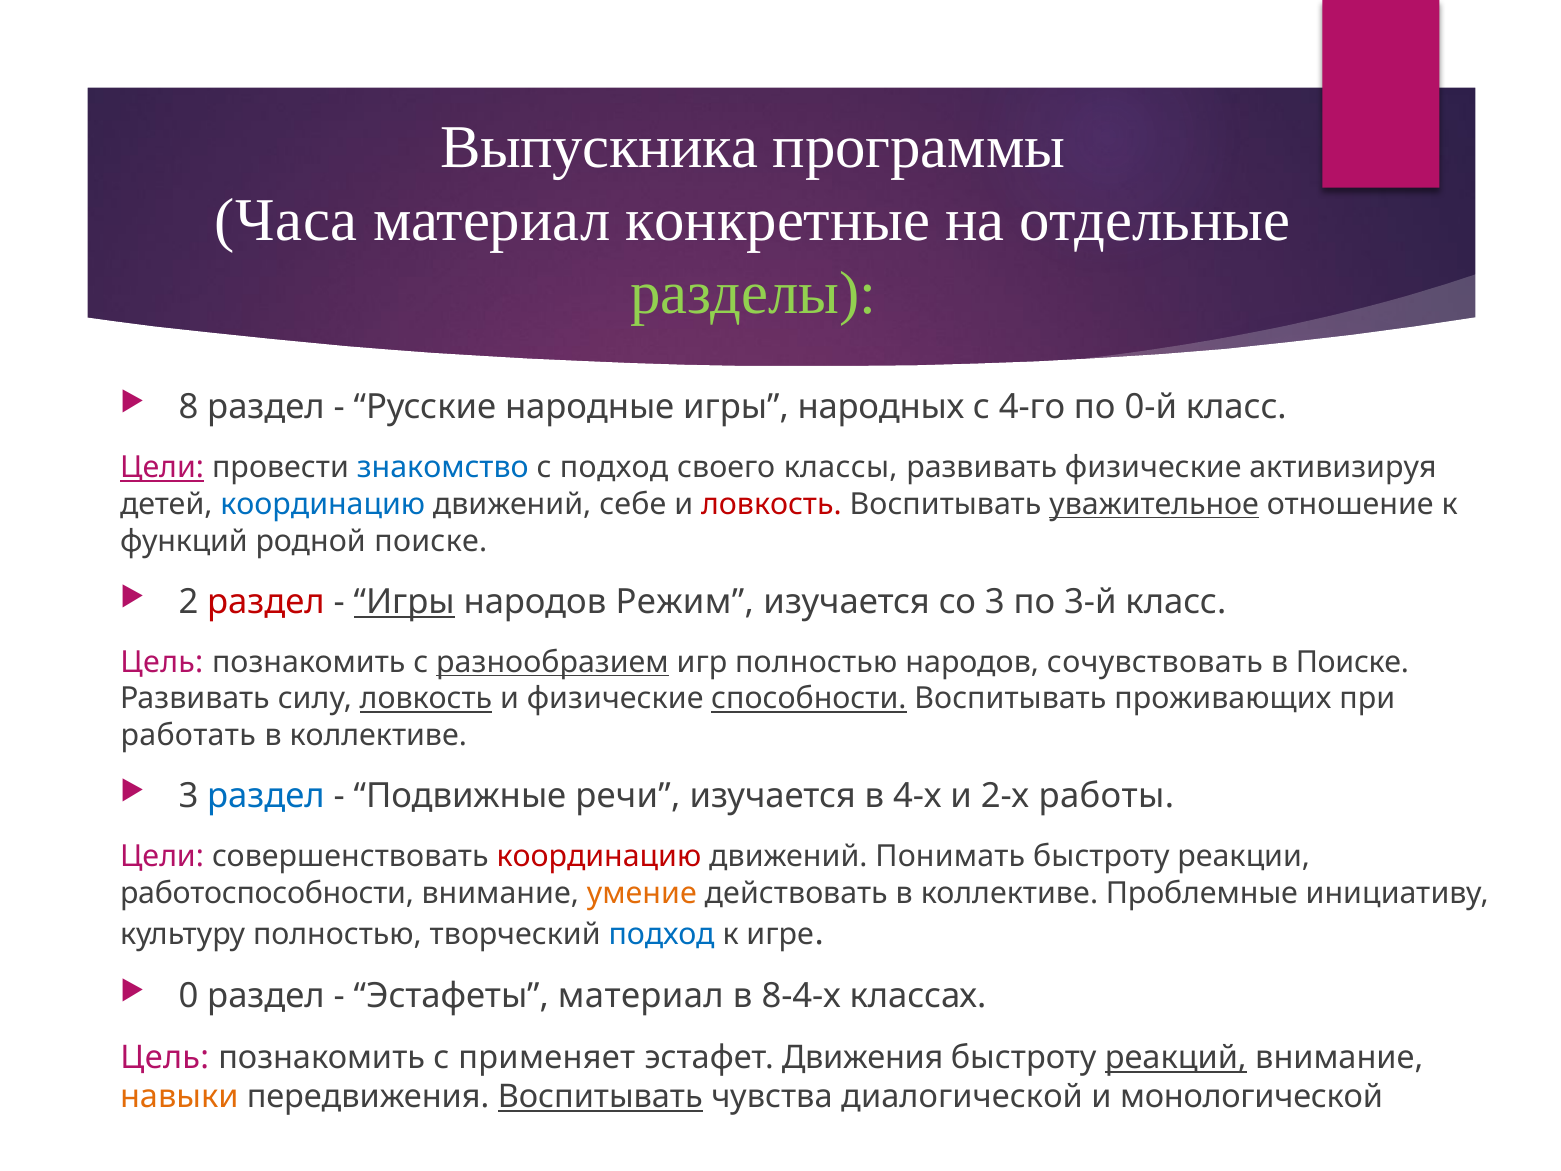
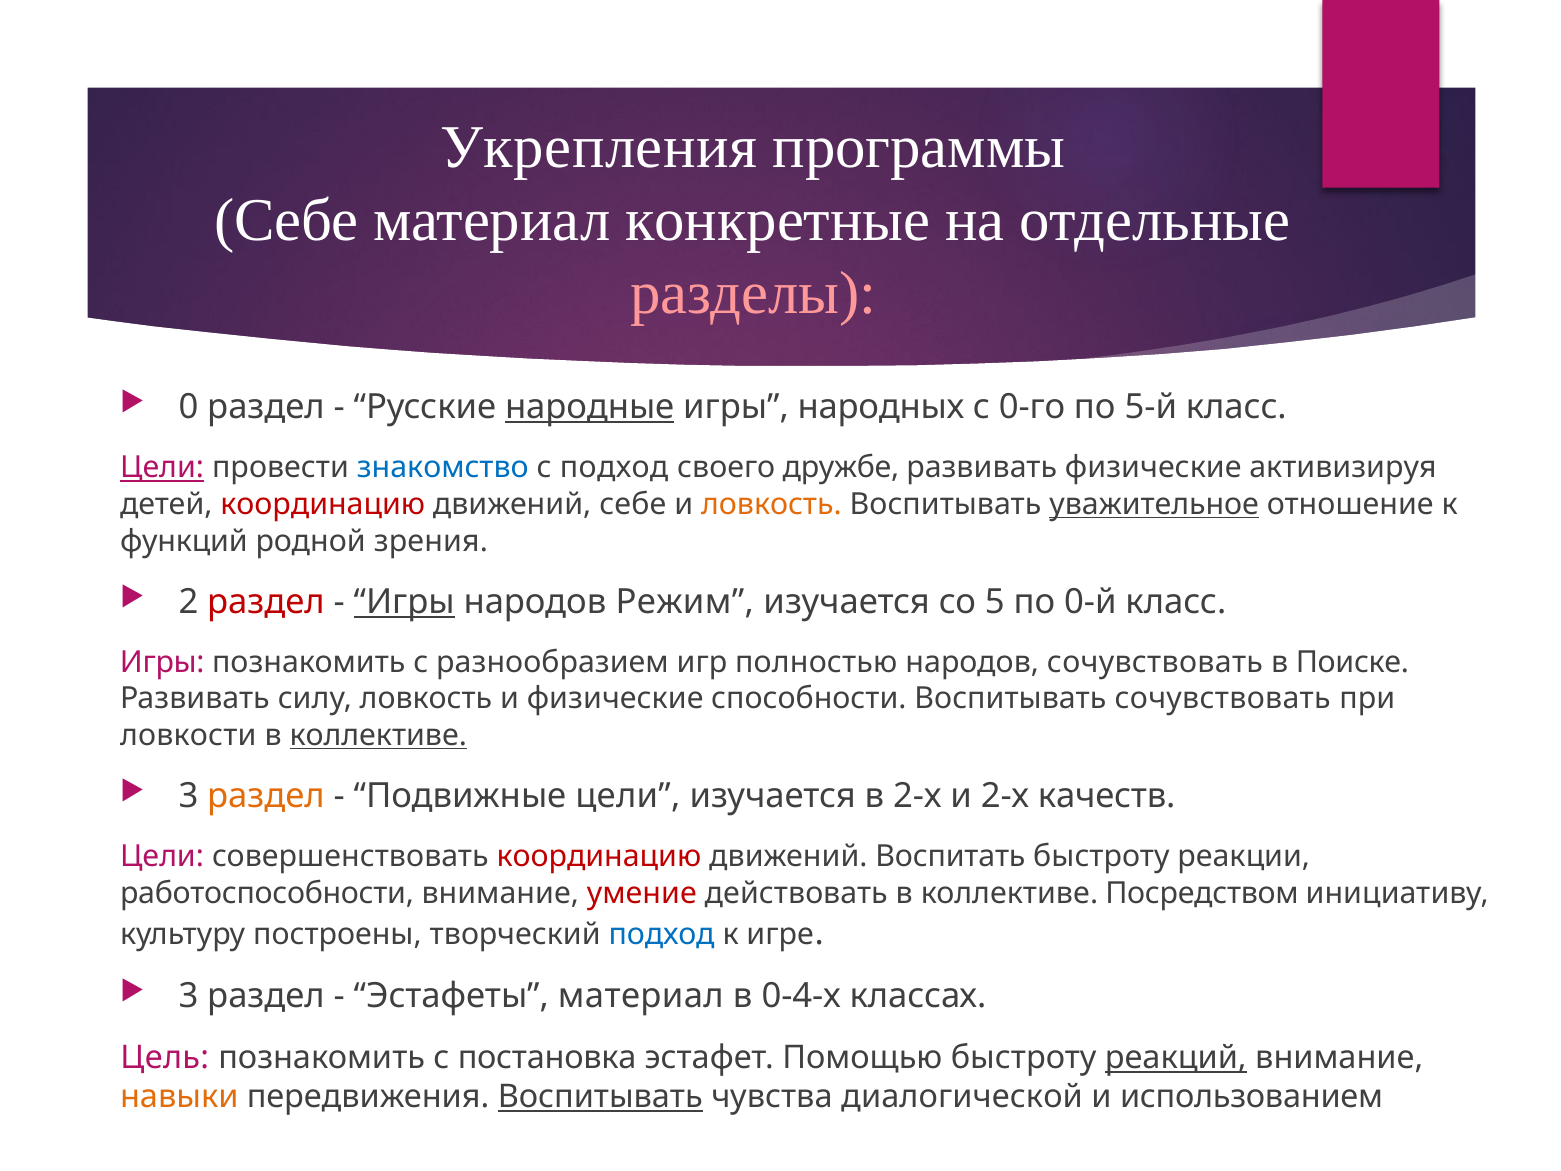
Выпускника: Выпускника -> Укрепления
Часа at (286, 221): Часа -> Себе
разделы colour: light green -> pink
8: 8 -> 0
народные underline: none -> present
4-го: 4-го -> 0-го
0-й: 0-й -> 5-й
классы: классы -> дружбе
координацию at (323, 504) colour: blue -> red
ловкость at (771, 504) colour: red -> orange
родной поиске: поиске -> зрения
со 3: 3 -> 5
3-й: 3-й -> 0-й
Цель at (162, 662): Цель -> Игры
разнообразием underline: present -> none
ловкость at (426, 699) underline: present -> none
способности underline: present -> none
Воспитывать проживающих: проживающих -> сочувствовать
работать: работать -> ловкости
коллективе at (378, 735) underline: none -> present
раздел at (266, 796) colour: blue -> orange
Подвижные речи: речи -> цели
в 4-х: 4-х -> 2-х
работы: работы -> качеств
Понимать: Понимать -> Воспитать
умение colour: orange -> red
Проблемные: Проблемные -> Посредством
культуру полностью: полностью -> построены
0 at (189, 996): 0 -> 3
8-4-х: 8-4-х -> 0-4-х
применяет: применяет -> постановка
Движения: Движения -> Помощью
монологической: монологической -> использованием
